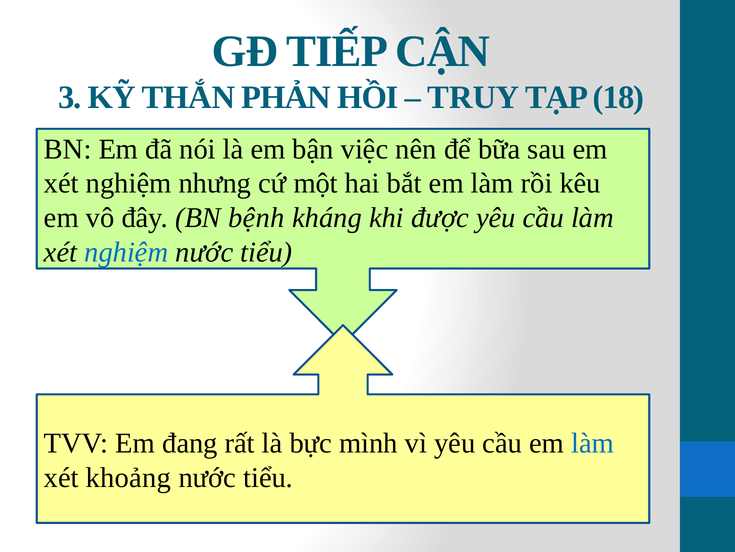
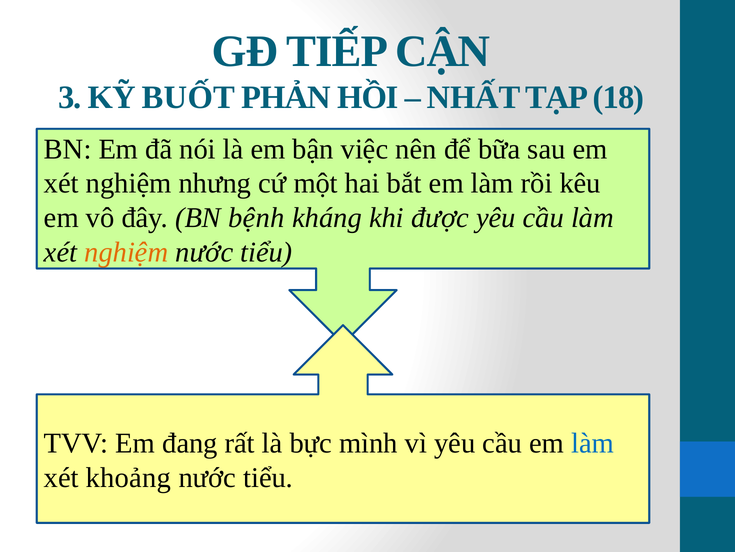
THẮN: THẮN -> BUỐT
TRUY: TRUY -> NHẤT
nghiệm at (126, 252) colour: blue -> orange
